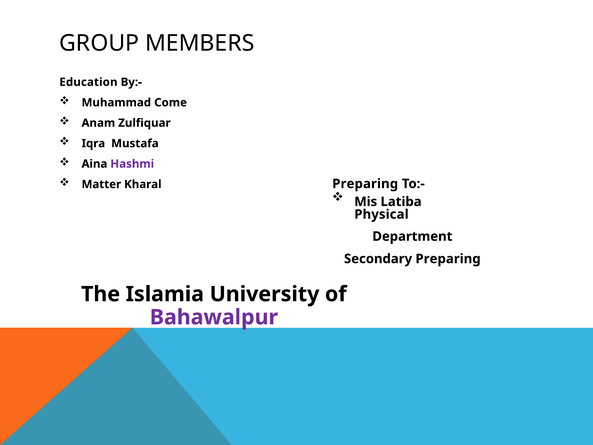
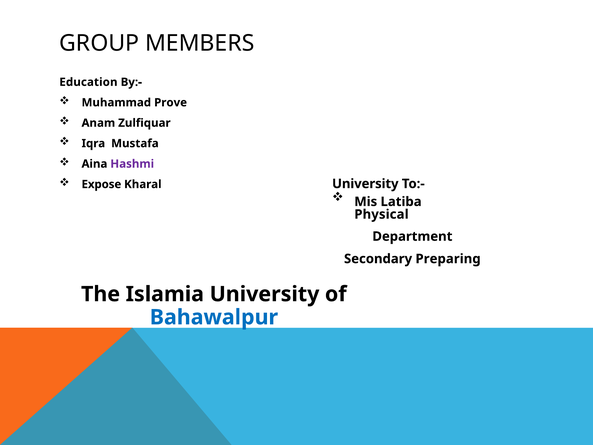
Come: Come -> Prove
Matter: Matter -> Expose
Kharal Preparing: Preparing -> University
Bahawalpur colour: purple -> blue
